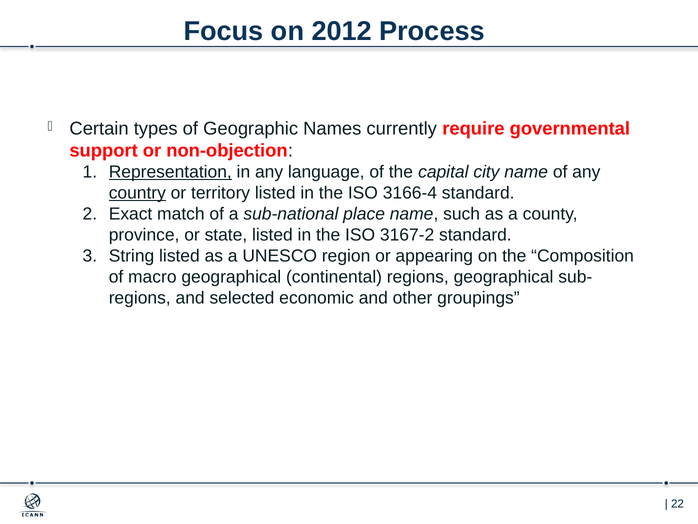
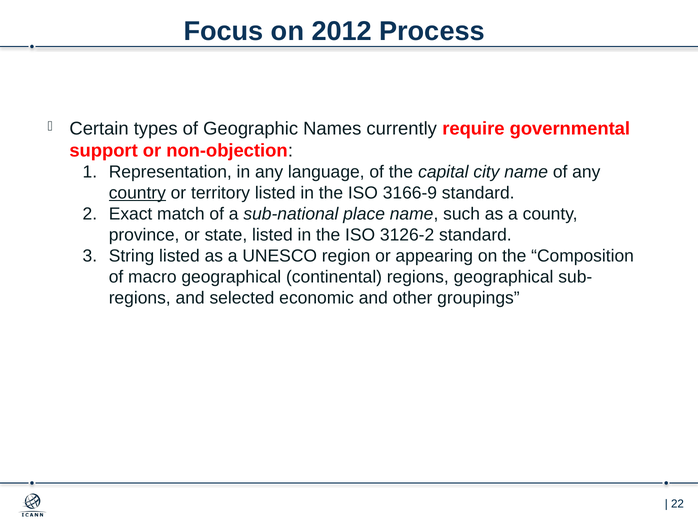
Representation underline: present -> none
3166-4: 3166-4 -> 3166-9
3167-2: 3167-2 -> 3126-2
